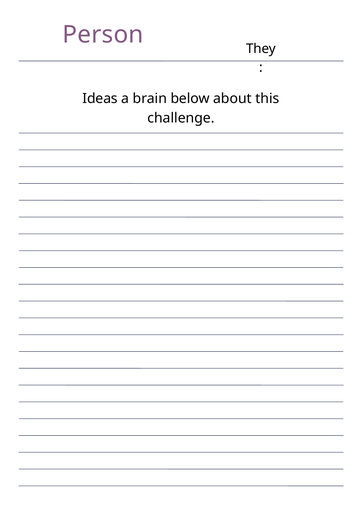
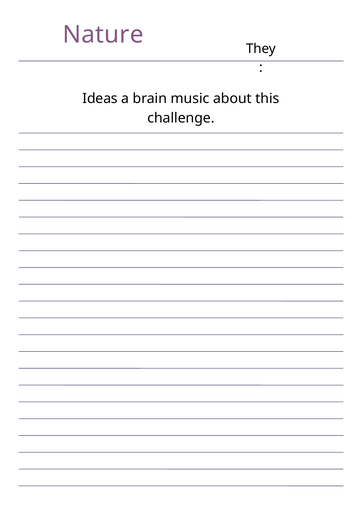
Person: Person -> Nature
below: below -> music
